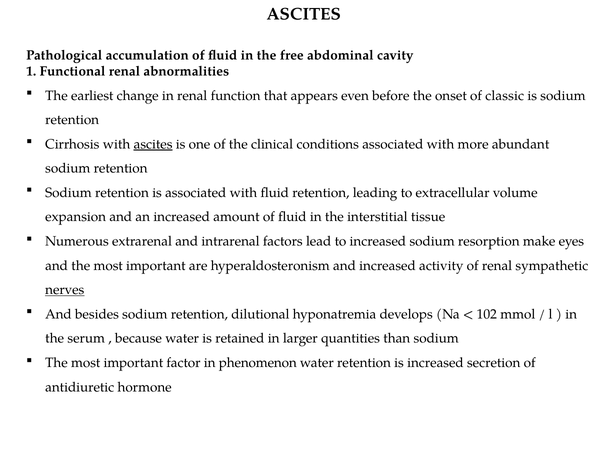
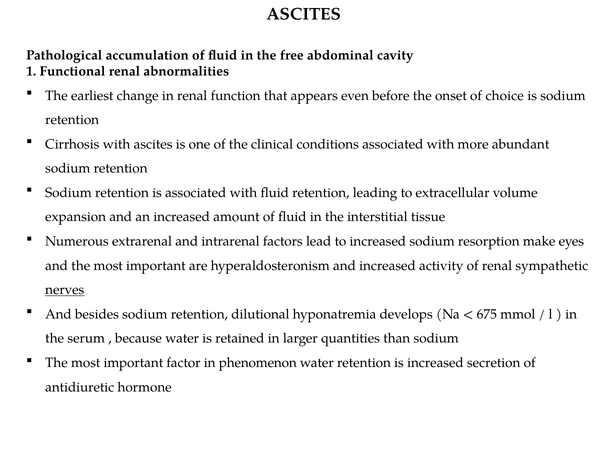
classic: classic -> choice
ascites at (153, 144) underline: present -> none
102: 102 -> 675
